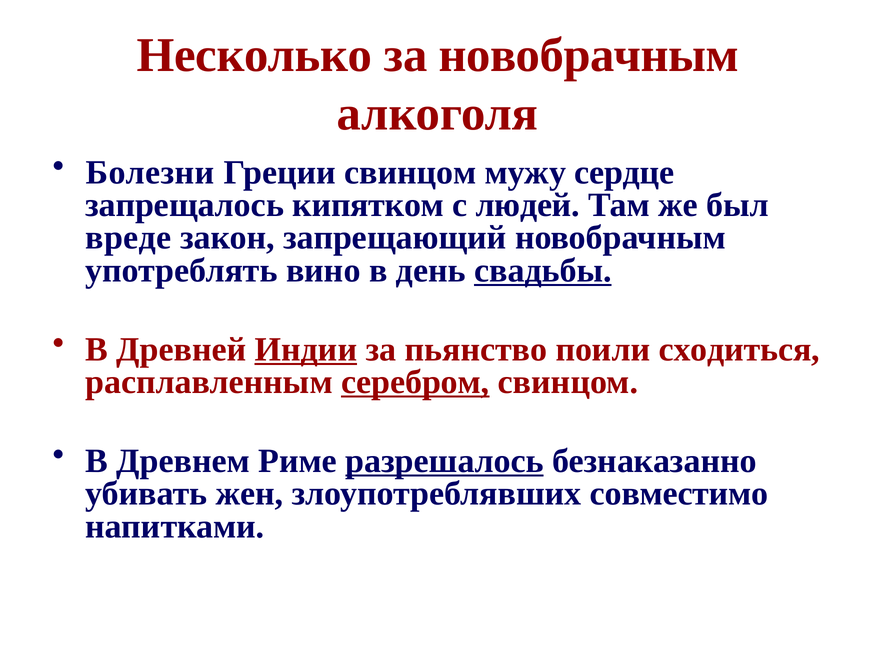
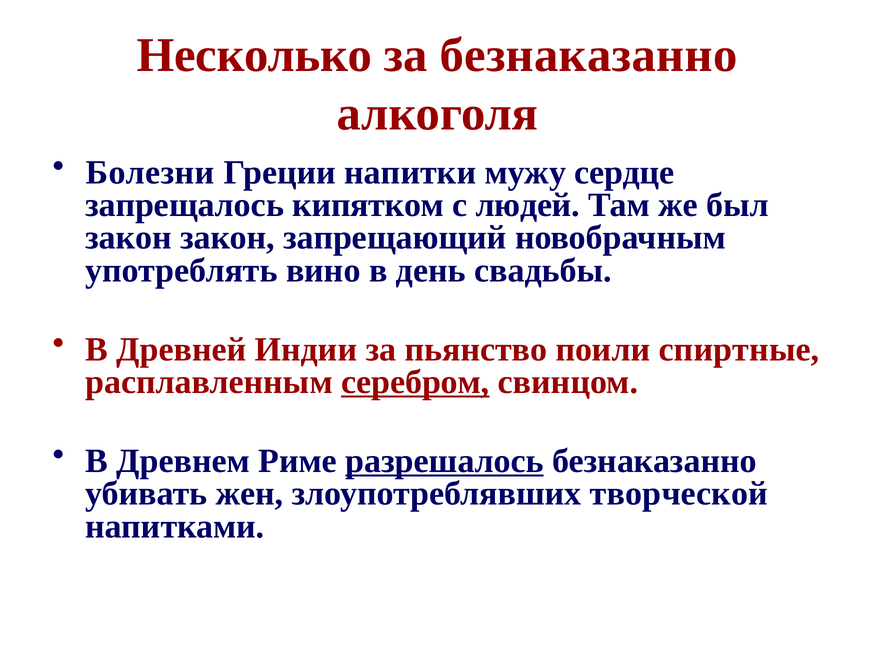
за новобрачным: новобрачным -> безнаказанно
Греции свинцом: свинцом -> напитки
вреде at (128, 238): вреде -> закон
свадьбы underline: present -> none
Индии underline: present -> none
сходиться: сходиться -> спиртные
совместимо: совместимо -> творческой
